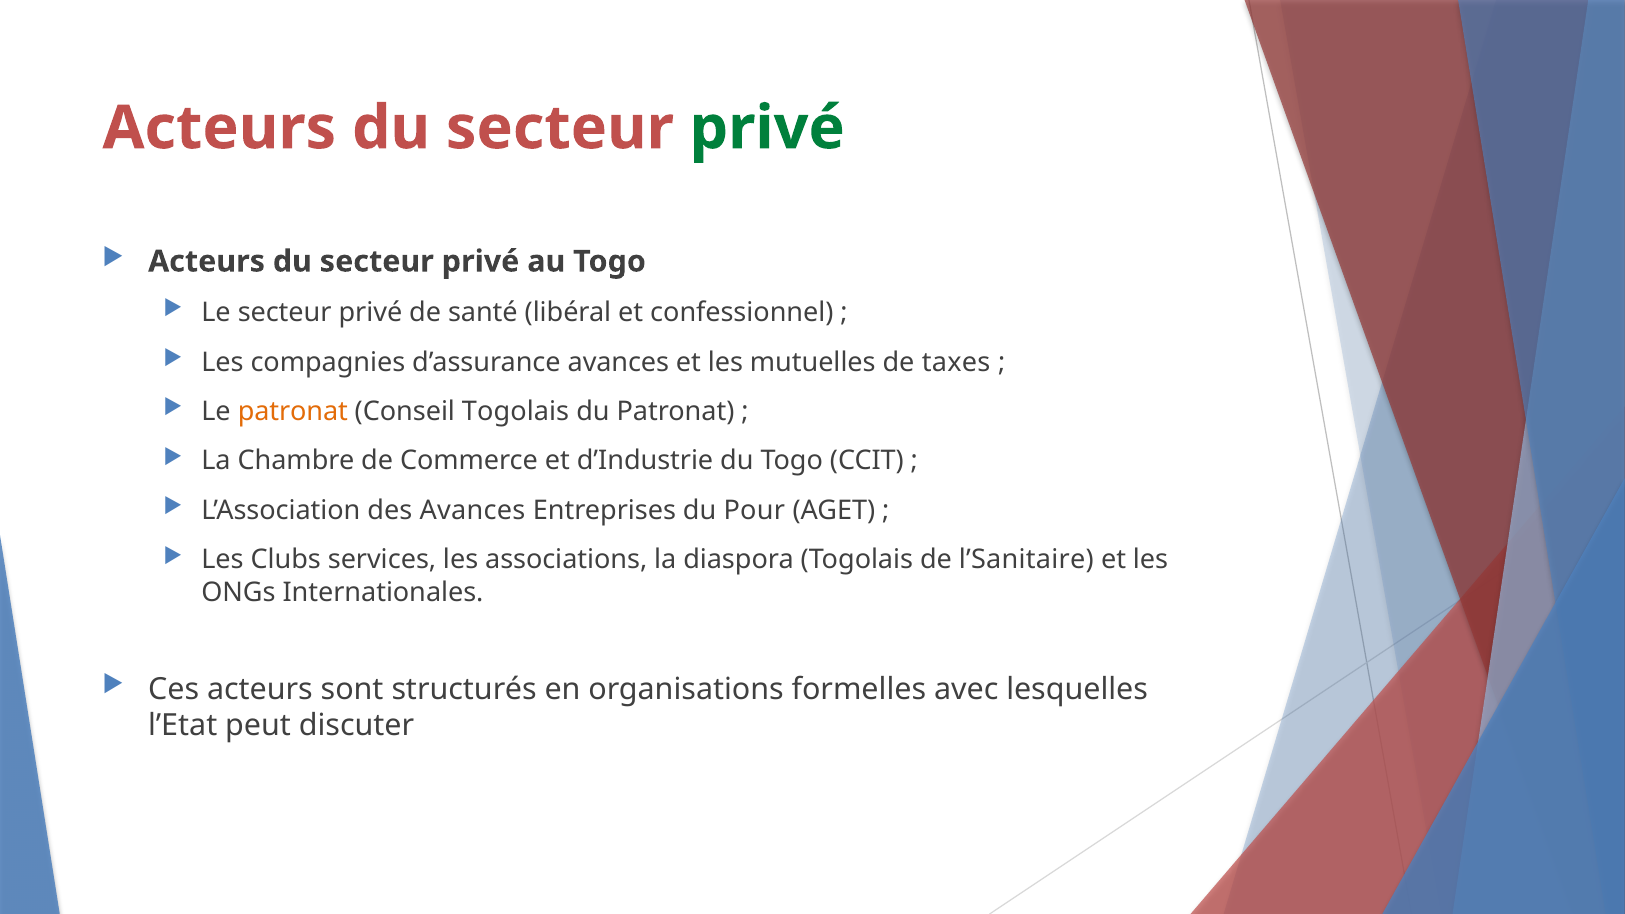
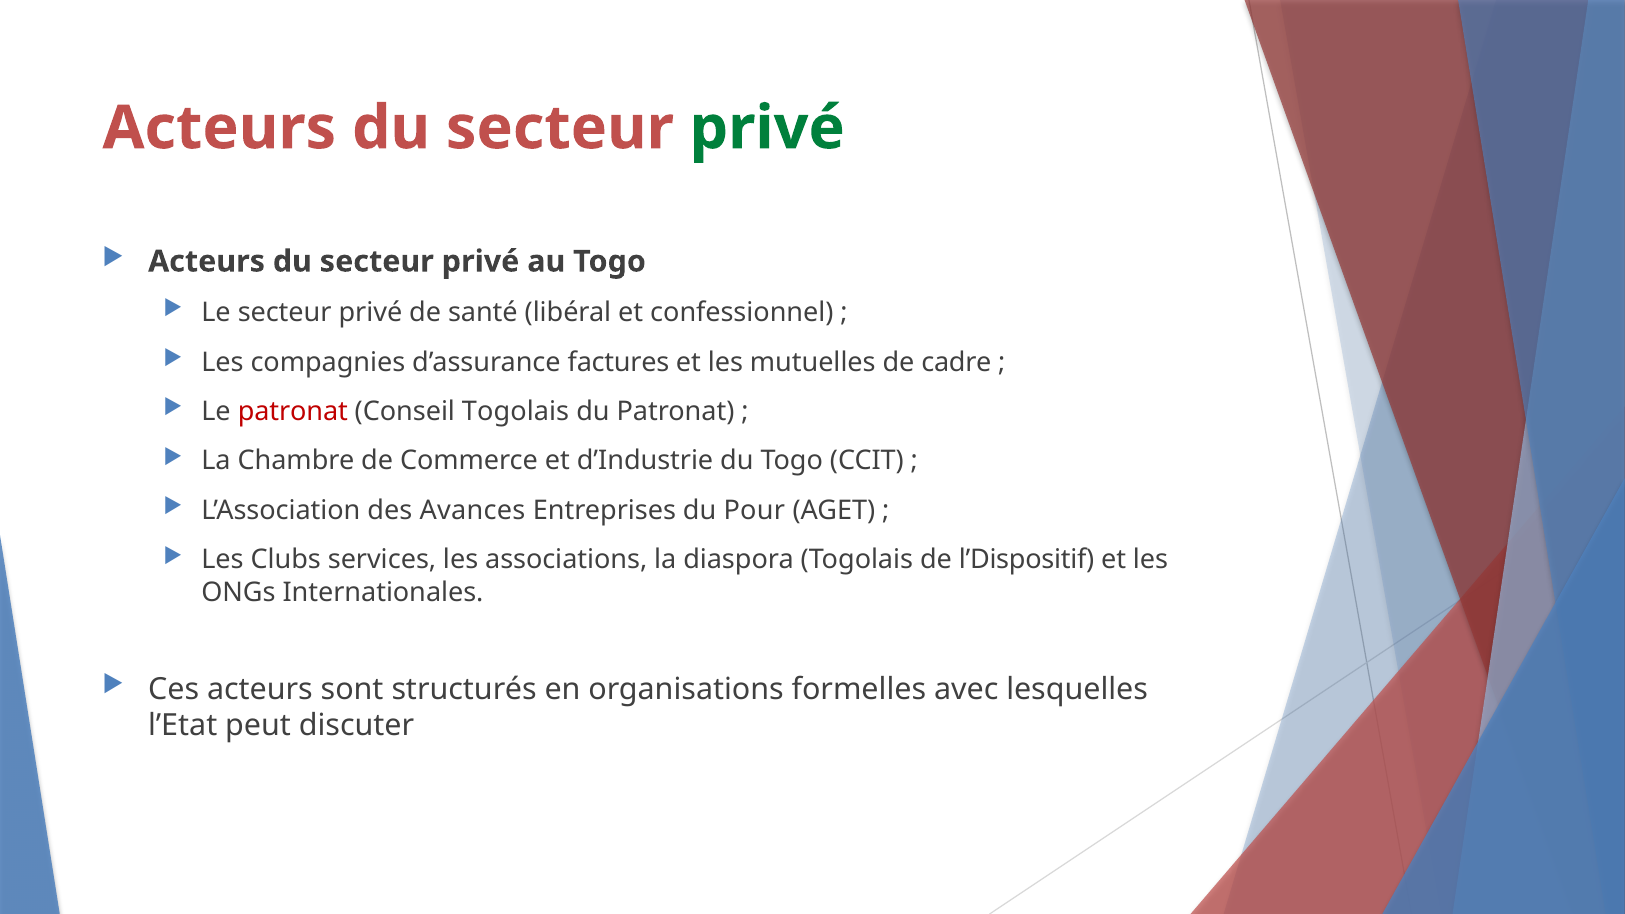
d’assurance avances: avances -> factures
taxes: taxes -> cadre
patronat at (293, 412) colour: orange -> red
l’Sanitaire: l’Sanitaire -> l’Dispositif
